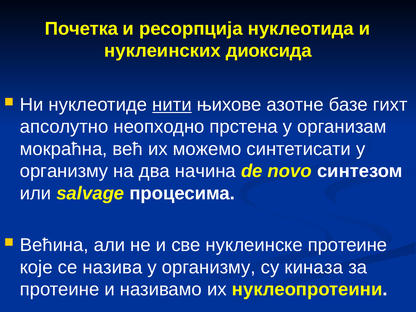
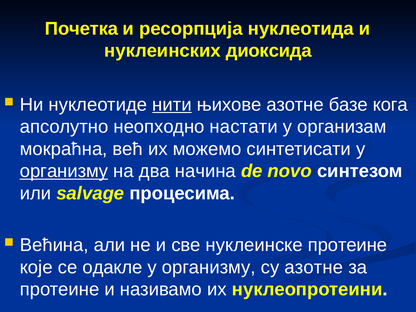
гихт: гихт -> кога
прстена: прстена -> настати
организму at (64, 171) underline: none -> present
назива: назива -> одакле
су киназа: киназа -> азотне
